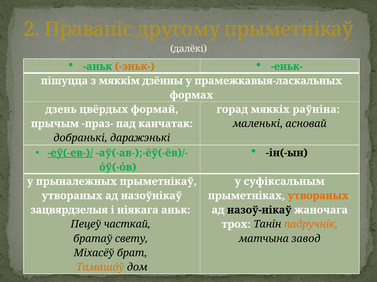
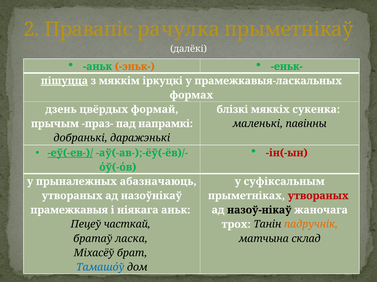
другому: другому -> рачулка
пішуцца underline: none -> present
дзённы: дзённы -> іркуцкі
горад: горад -> блізкі
раўніна: раўніна -> сукенка
канчатак: канчатак -> напрамкі
асновай: асновай -> павінны
ін(-ын colour: black -> red
прыналежных прыметнікаў: прыметнікаў -> абазначаюць
утвораных at (318, 196) colour: orange -> red
зацвярдзелыя: зацвярдзелыя -> прамежкавыя
свету: свету -> ласка
завод: завод -> склад
Тамашόў colour: orange -> blue
